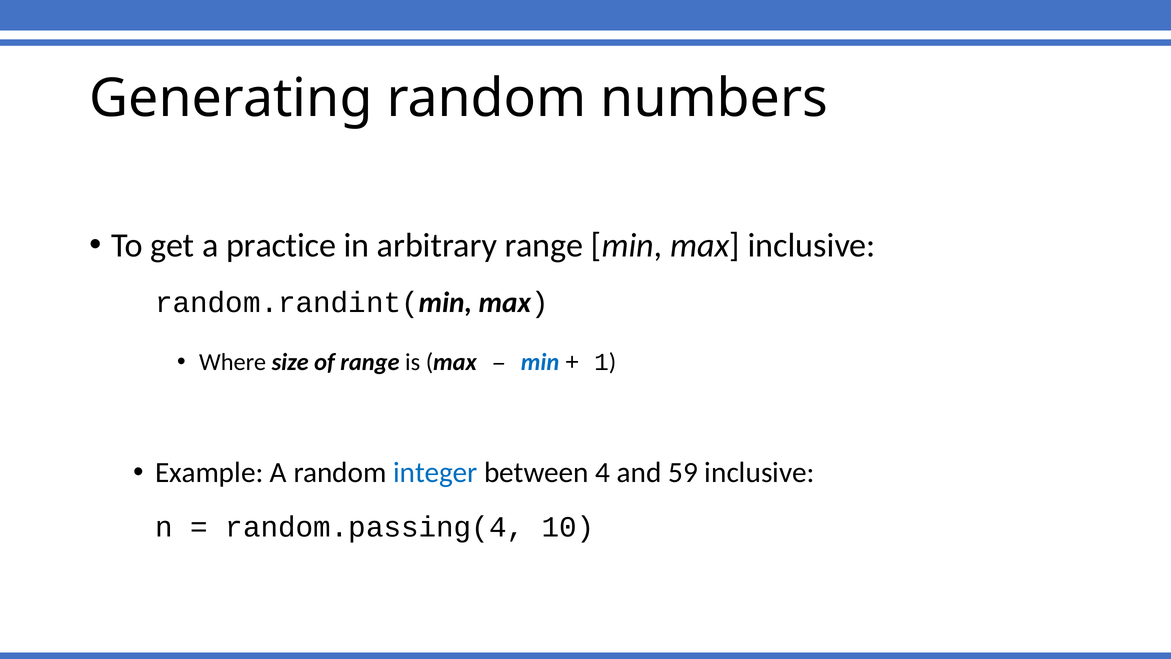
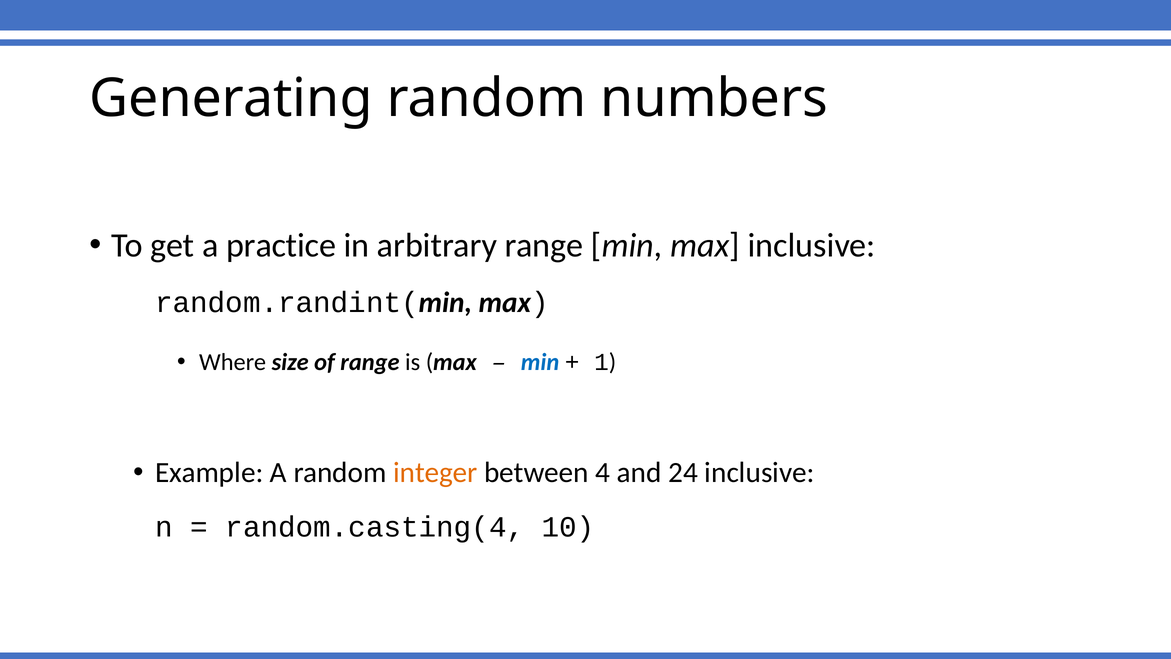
integer colour: blue -> orange
59: 59 -> 24
random.passing(4: random.passing(4 -> random.casting(4
